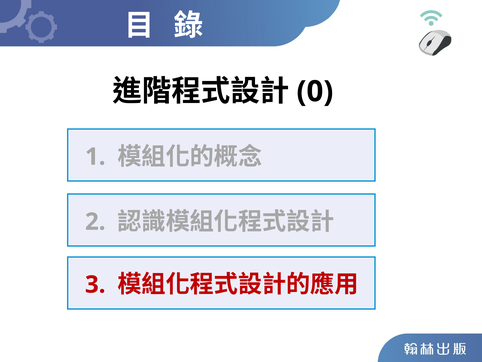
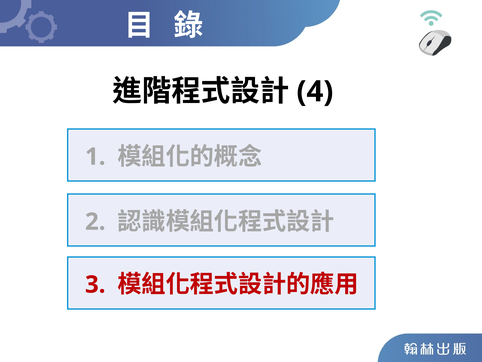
0: 0 -> 4
